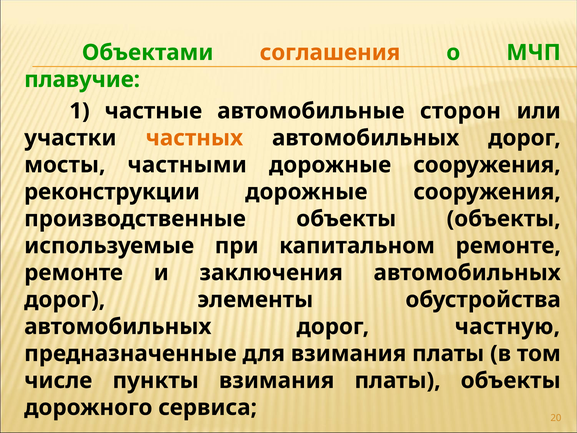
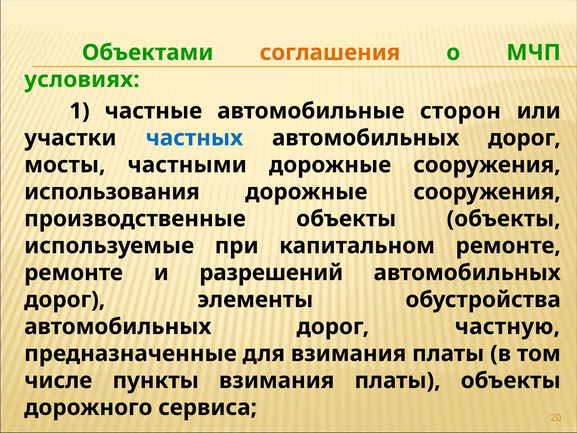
плавучие: плавучие -> условиях
частных colour: orange -> blue
реконструкции: реконструкции -> использования
заключения: заключения -> разрешений
